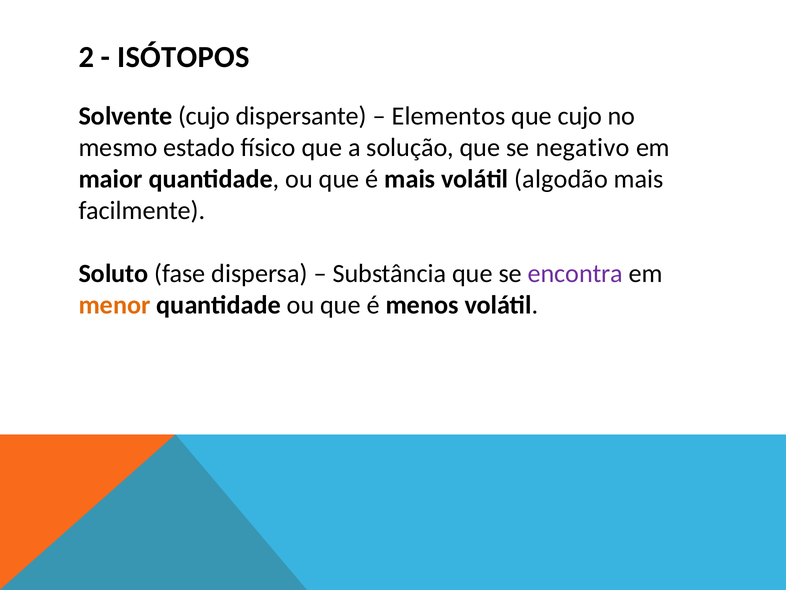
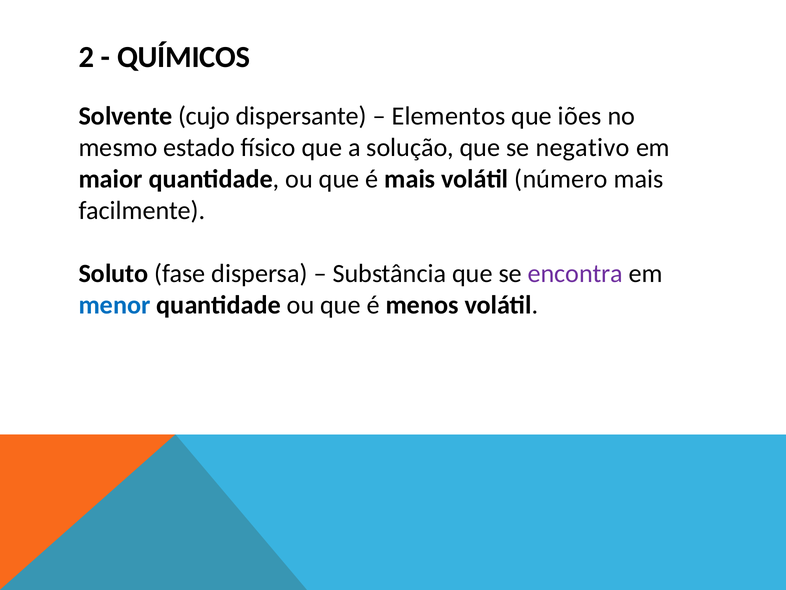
ISÓTOPOS: ISÓTOPOS -> QUÍMICOS
que cujo: cujo -> iões
algodão: algodão -> número
menor colour: orange -> blue
